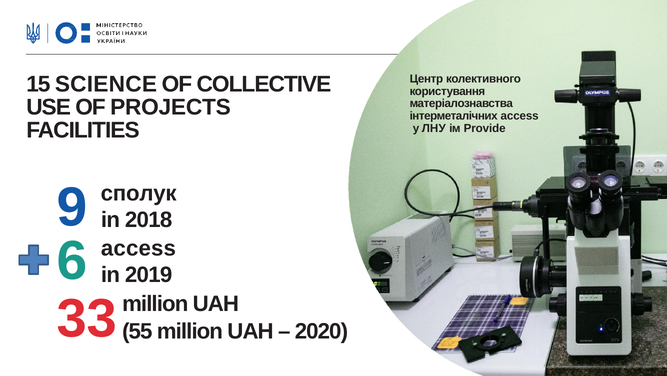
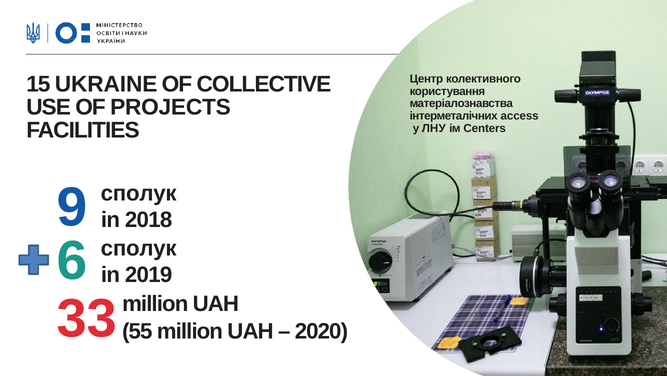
SCIENCE: SCIENCE -> UKRAINE
Provide: Provide -> Centers
access at (138, 248): access -> сполук
